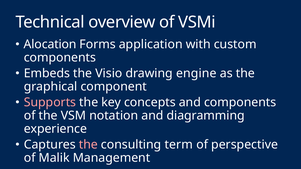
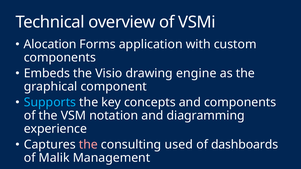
Supports colour: pink -> light blue
term: term -> used
perspective: perspective -> dashboards
